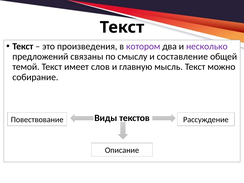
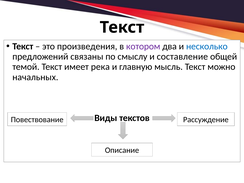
несколько colour: purple -> blue
слов: слов -> река
собирание: собирание -> начальных
